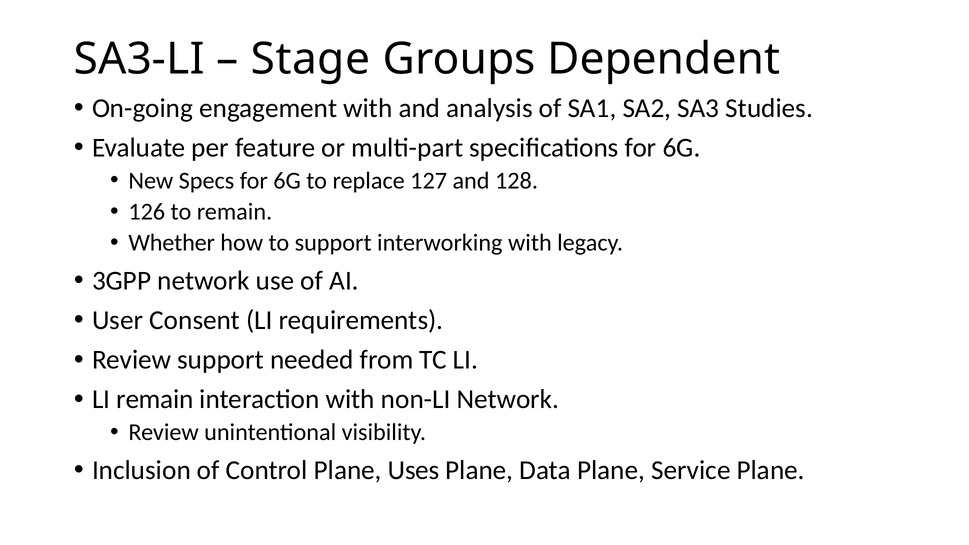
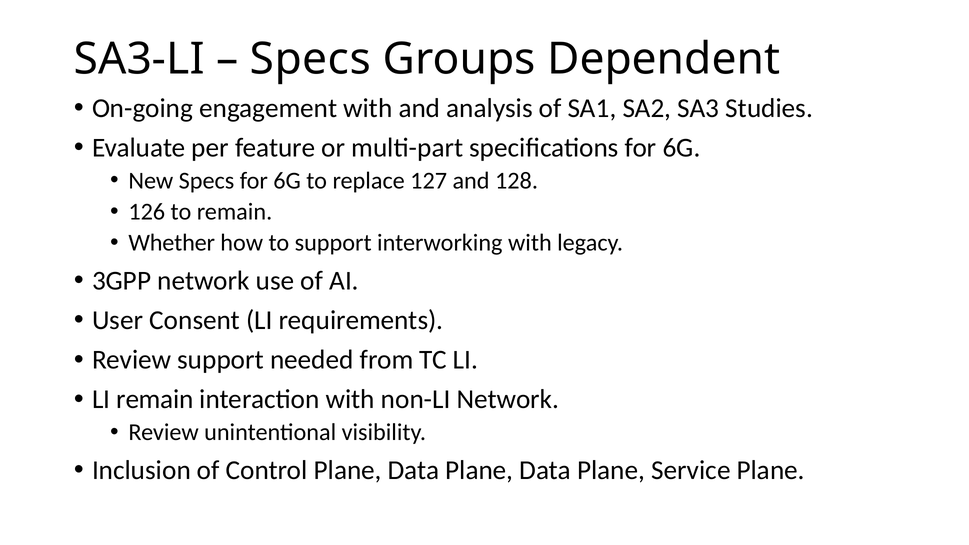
Stage at (310, 59): Stage -> Specs
Control Plane Uses: Uses -> Data
